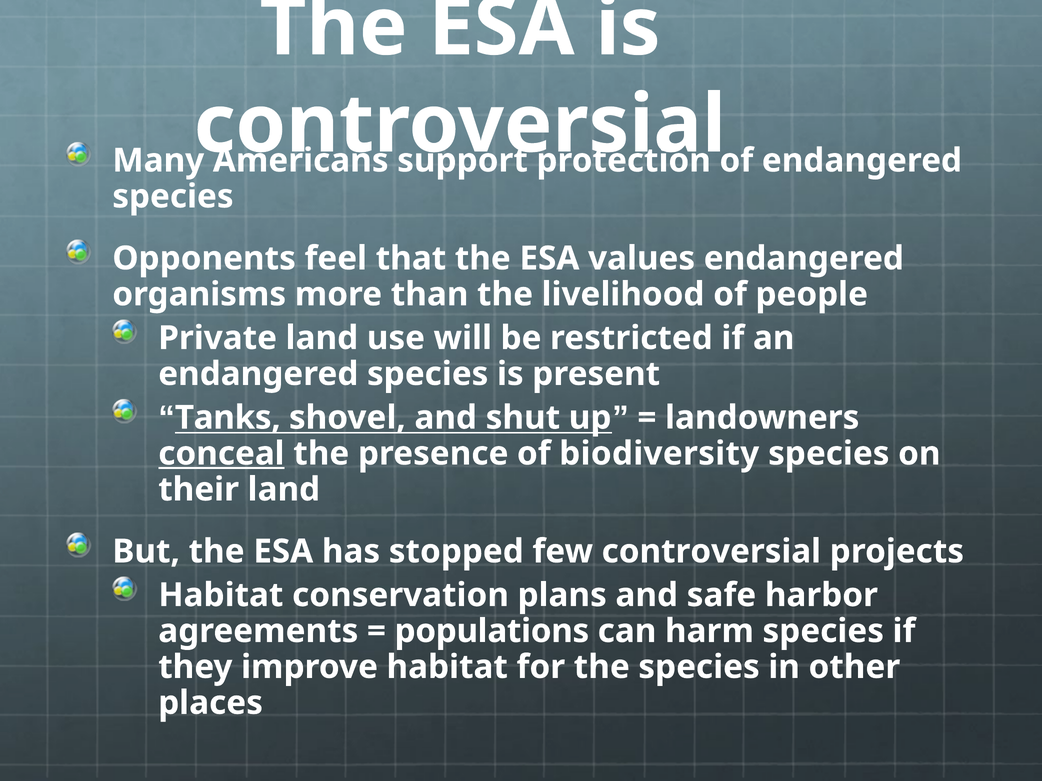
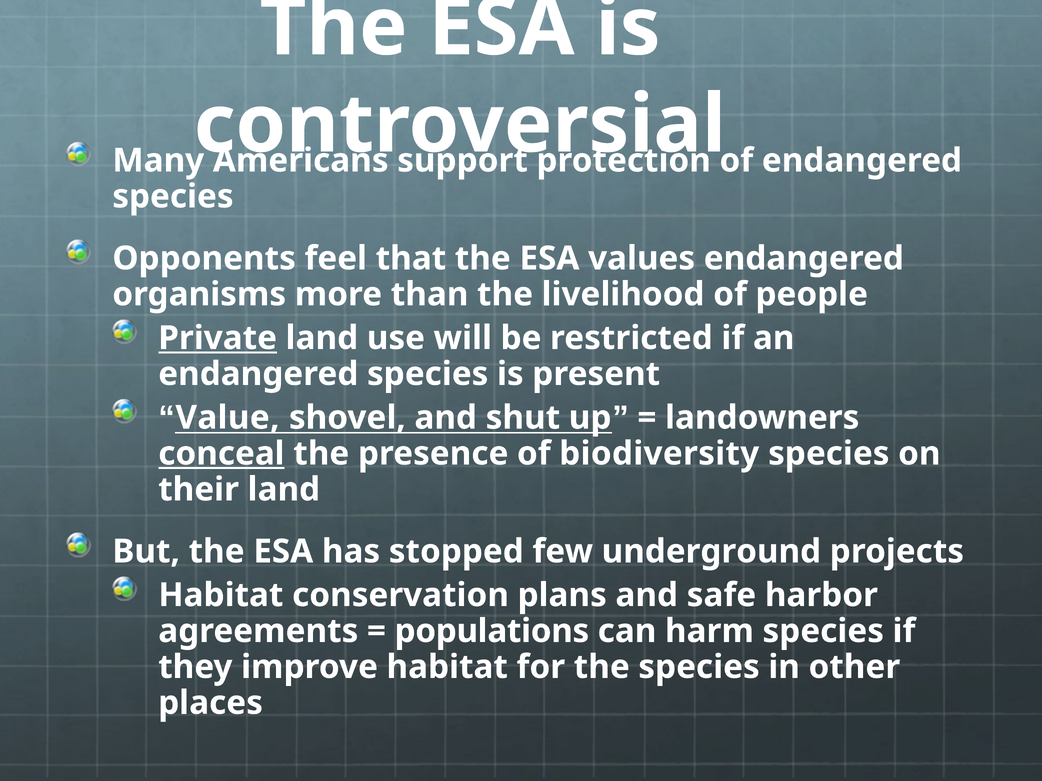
Private underline: none -> present
Tanks: Tanks -> Value
few controversial: controversial -> underground
